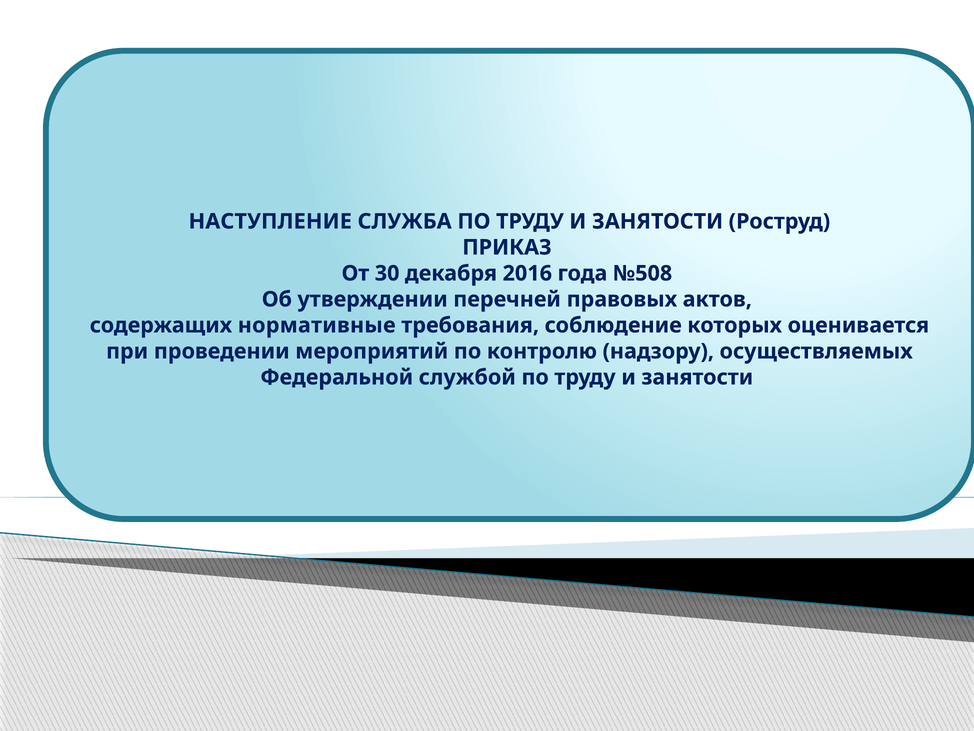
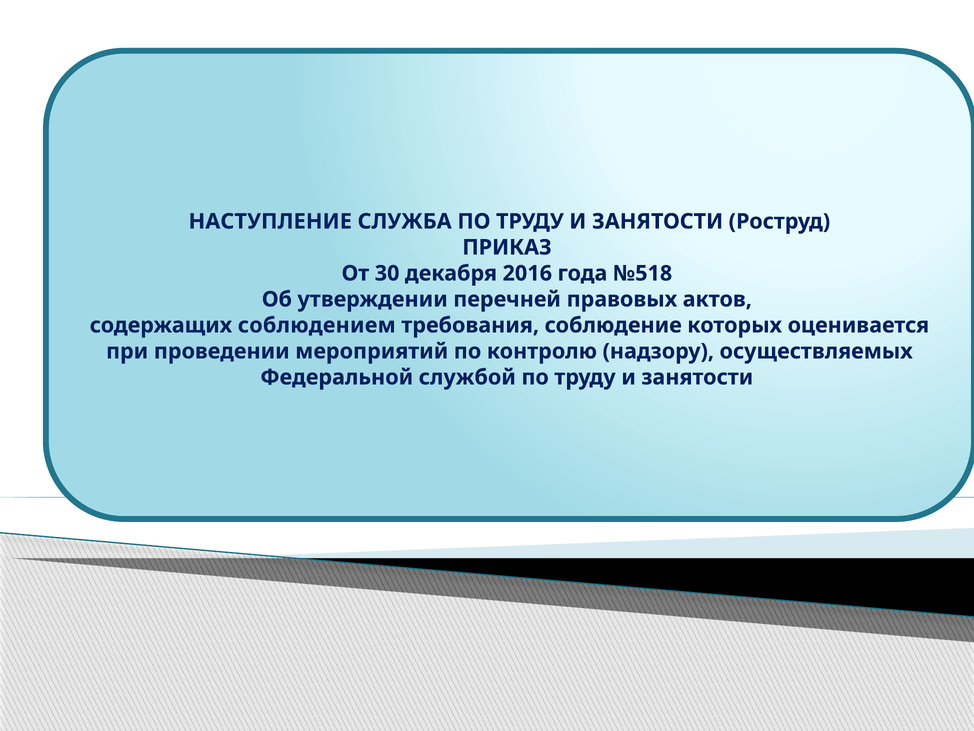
№508: №508 -> №518
нормативные: нормативные -> соблюдением
